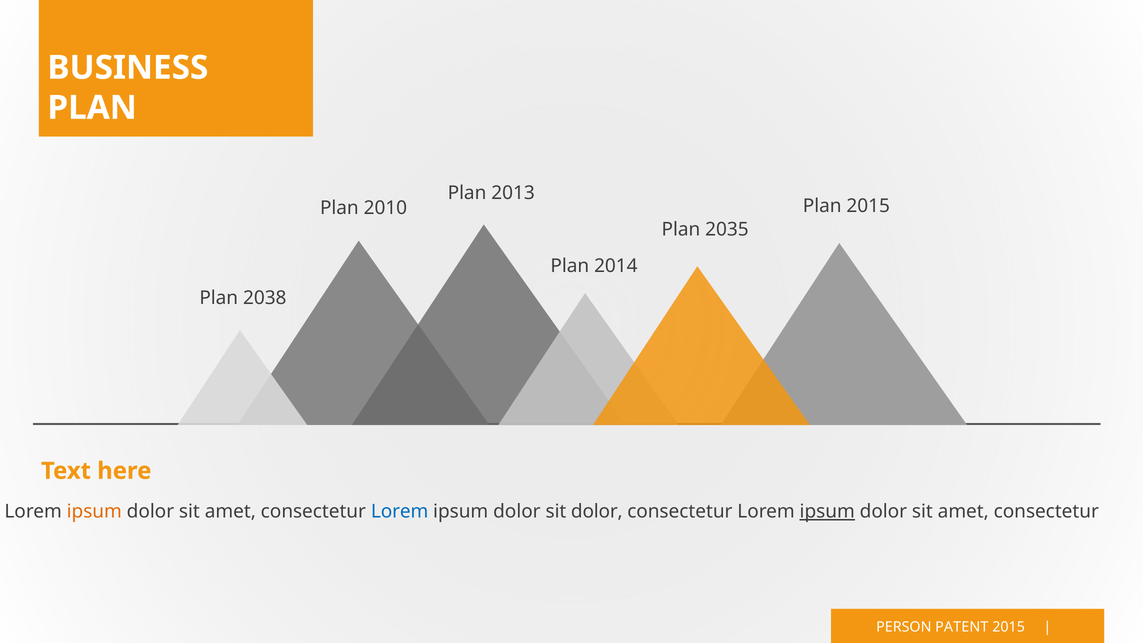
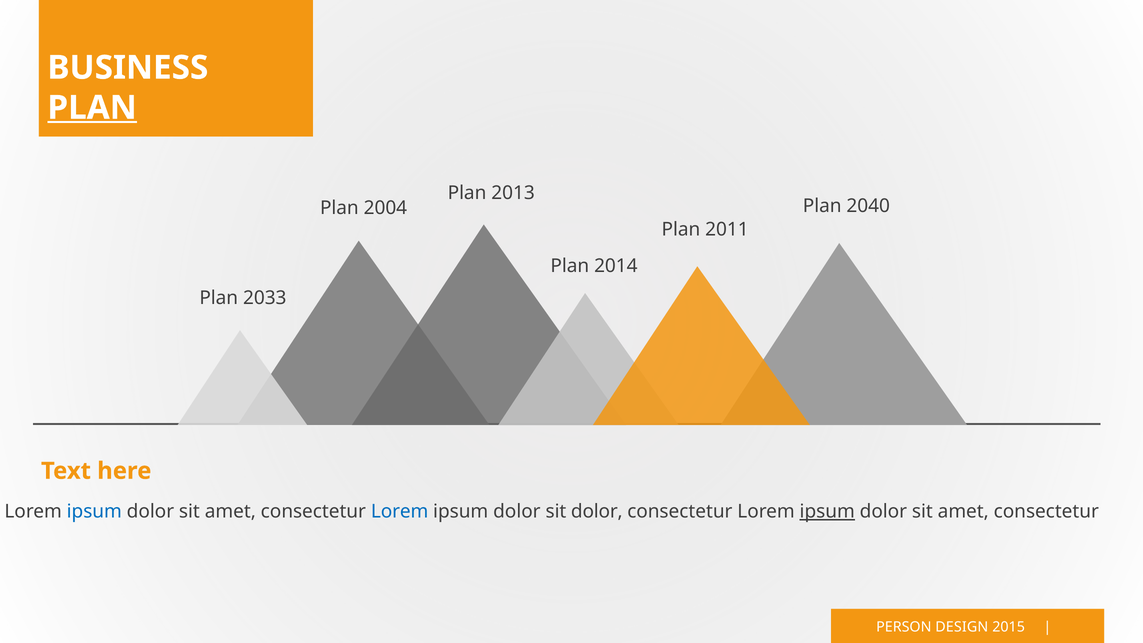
PLAN at (92, 108) underline: none -> present
Plan 2015: 2015 -> 2040
2010: 2010 -> 2004
2035: 2035 -> 2011
2038: 2038 -> 2033
ipsum at (94, 511) colour: orange -> blue
PATENT: PATENT -> DESIGN
